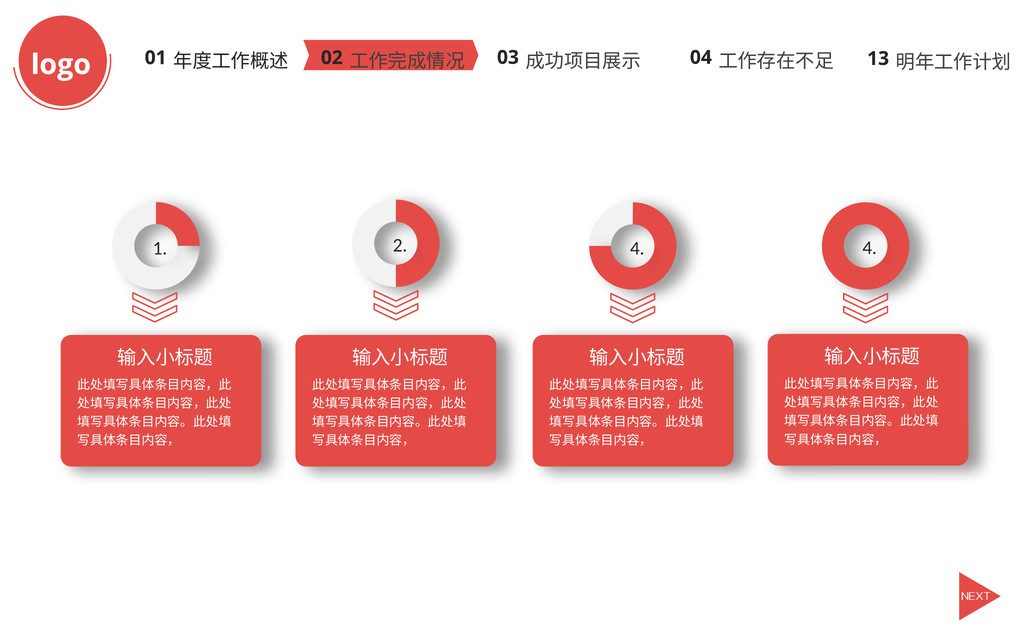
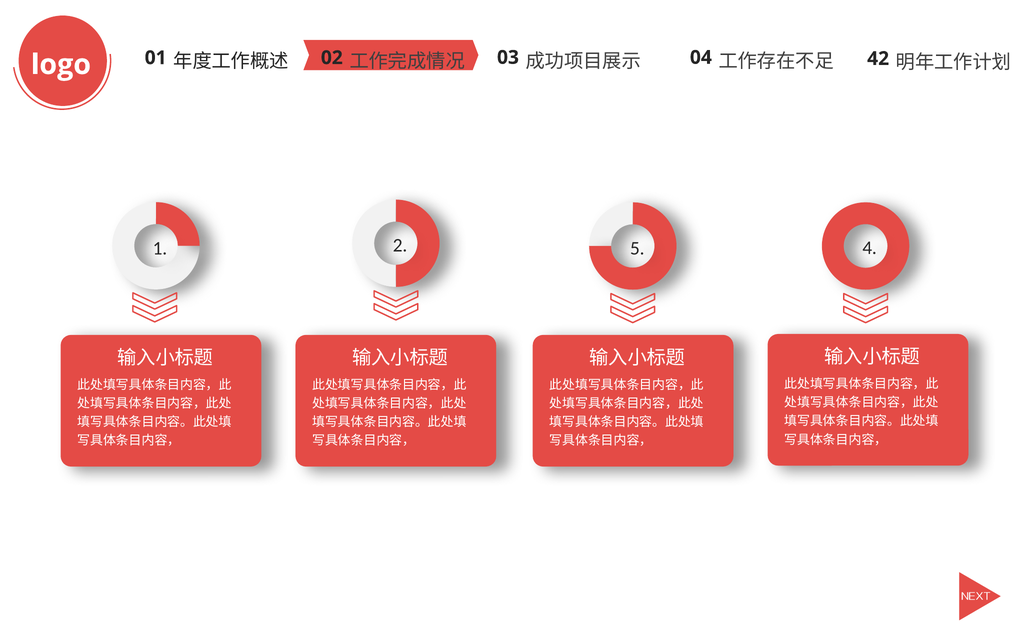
13: 13 -> 42
2 4: 4 -> 5
